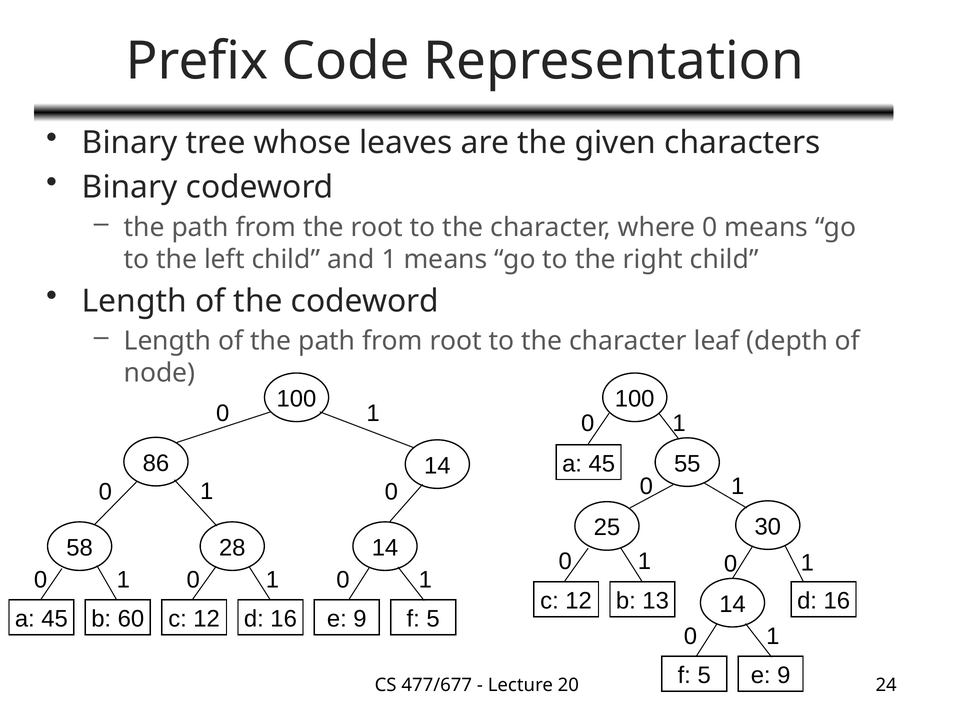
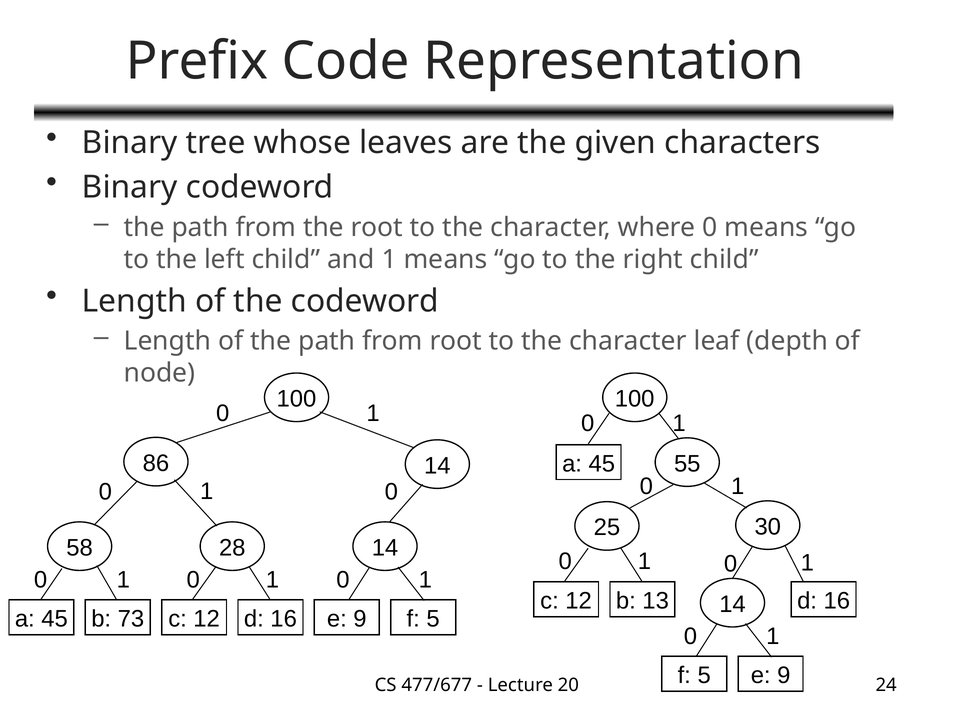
60: 60 -> 73
